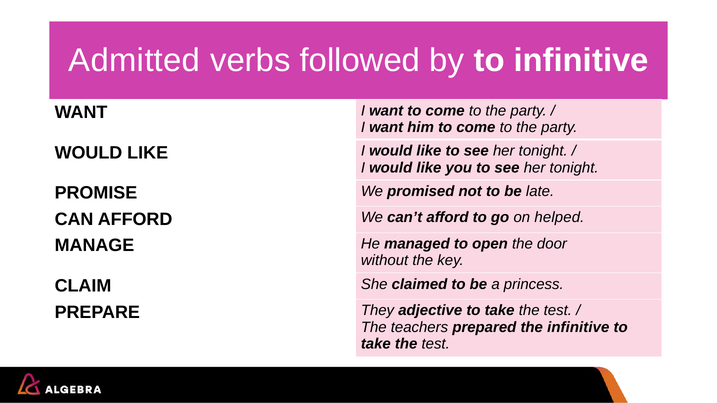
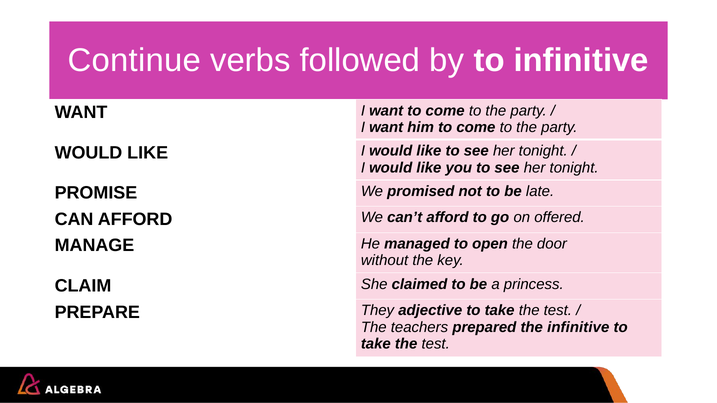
Admitted: Admitted -> Continue
helped: helped -> offered
